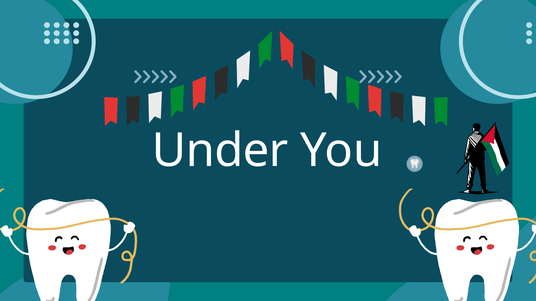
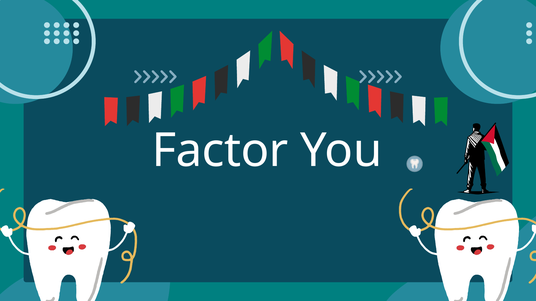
Under: Under -> Factor
